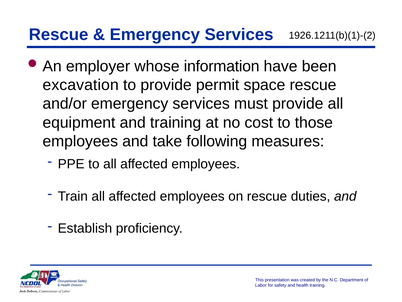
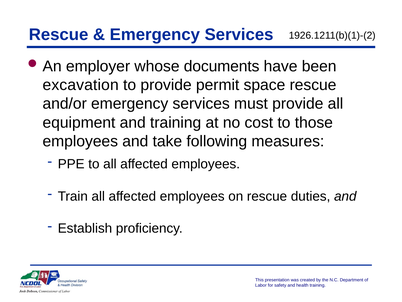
information: information -> documents
